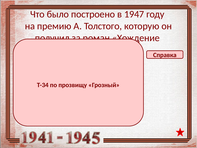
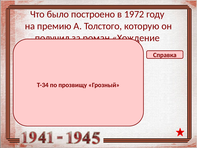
1947: 1947 -> 1972
